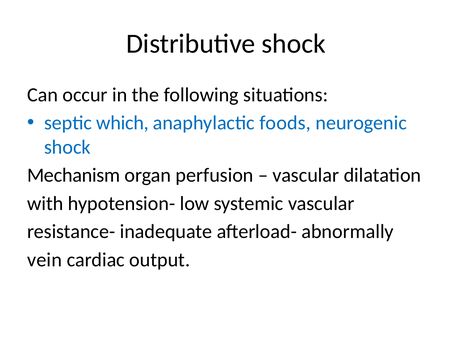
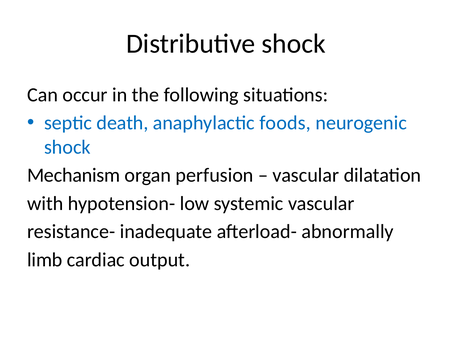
which: which -> death
vein: vein -> limb
